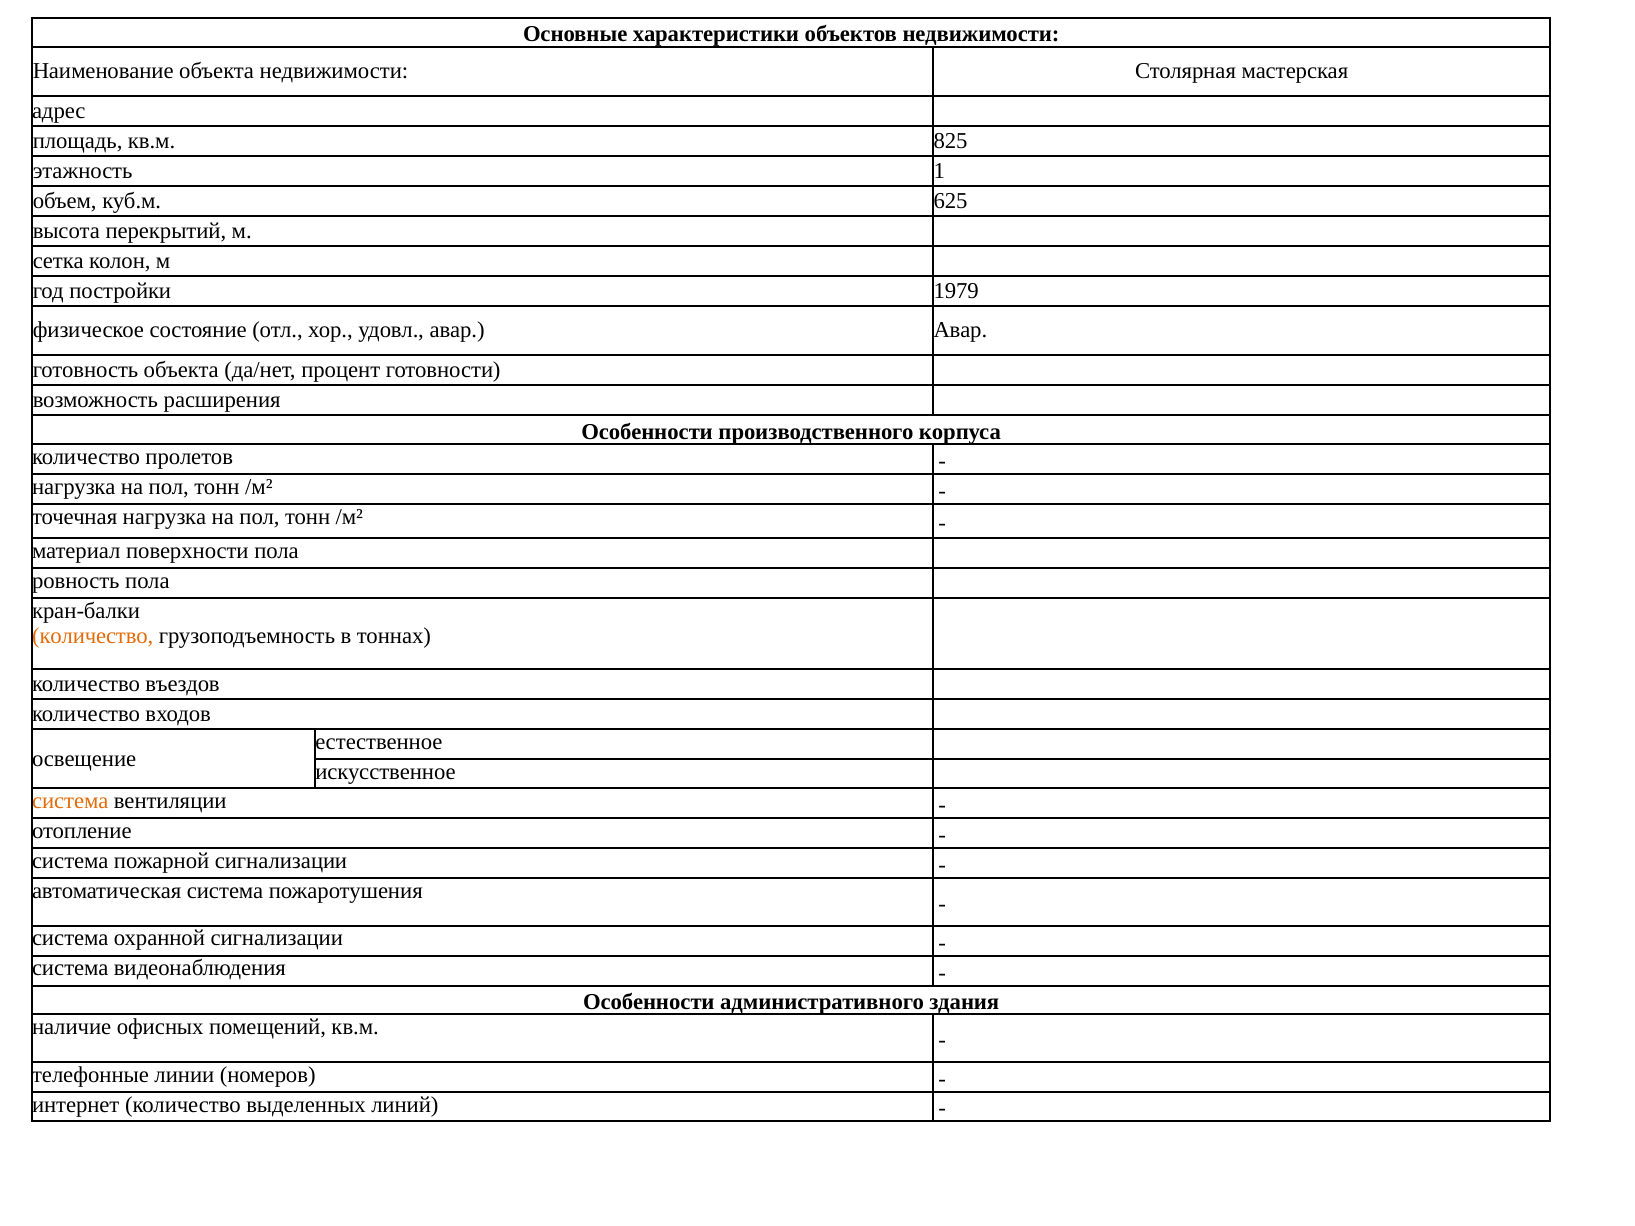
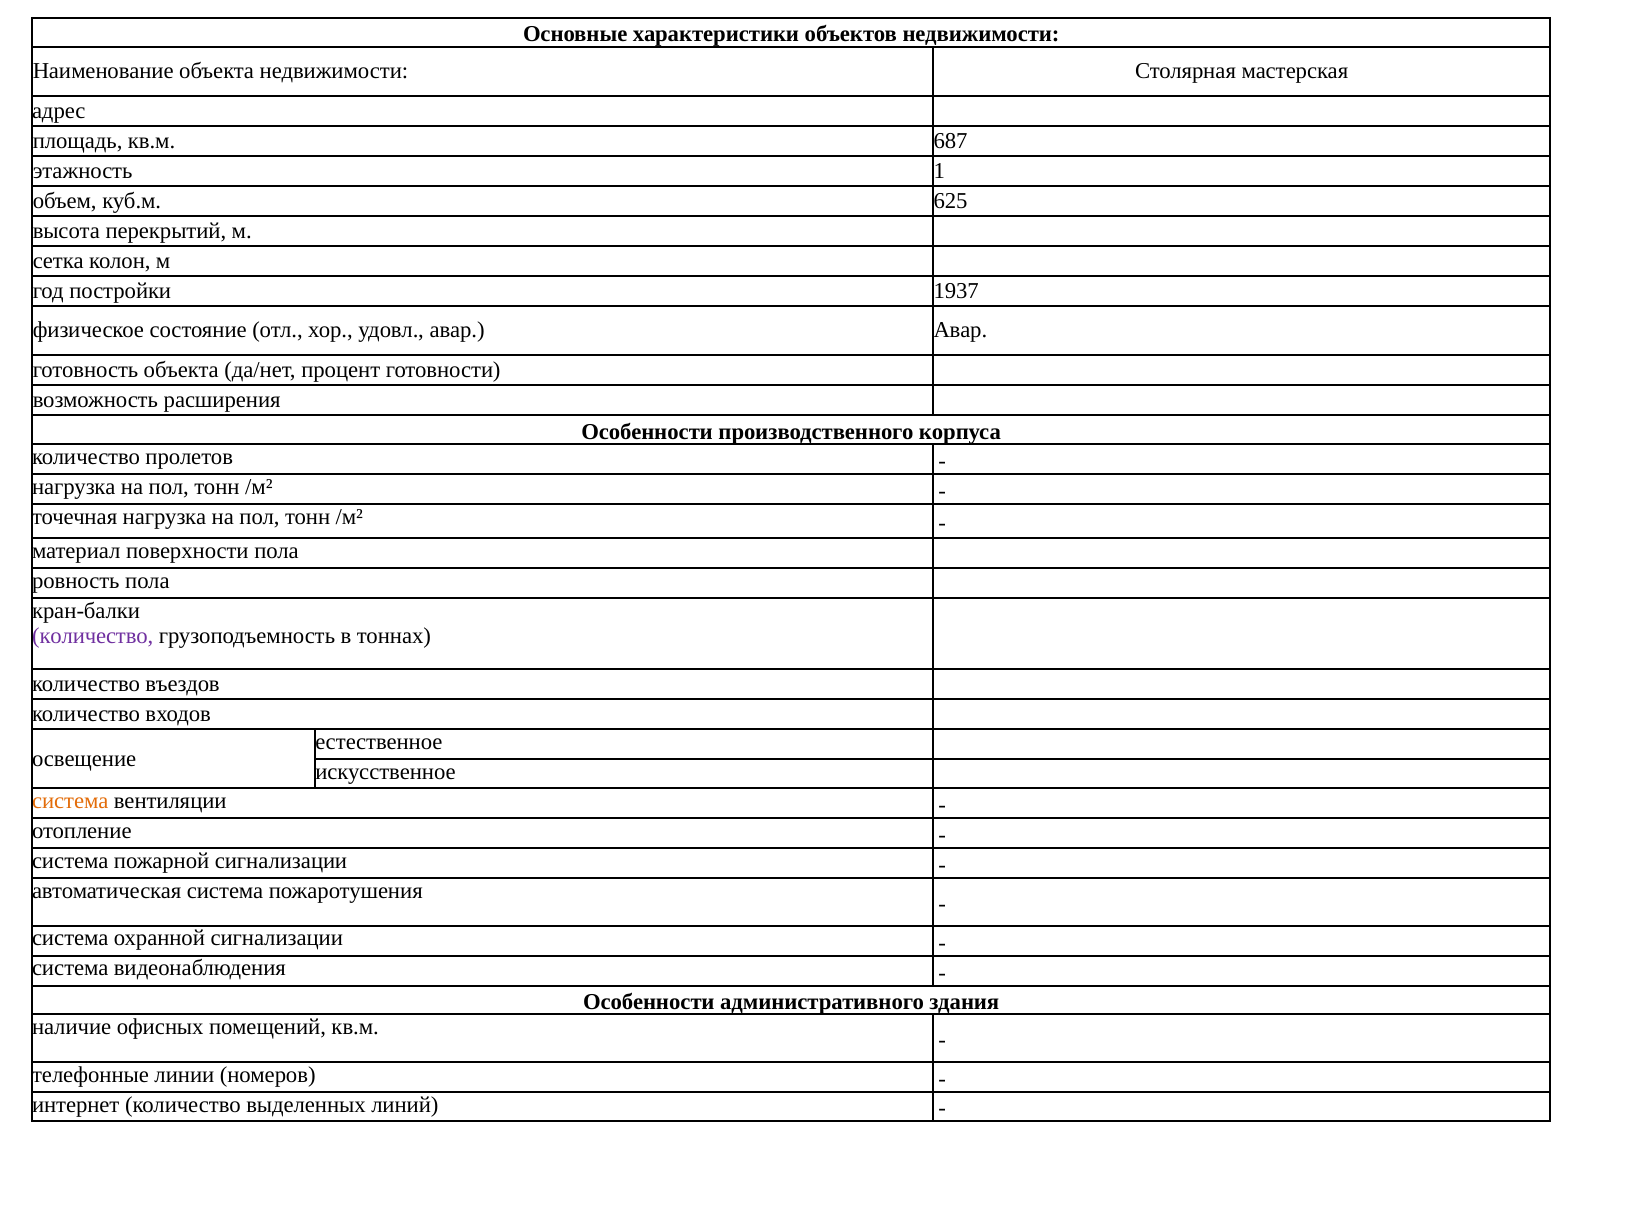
825: 825 -> 687
1979: 1979 -> 1937
количество at (93, 636) colour: orange -> purple
